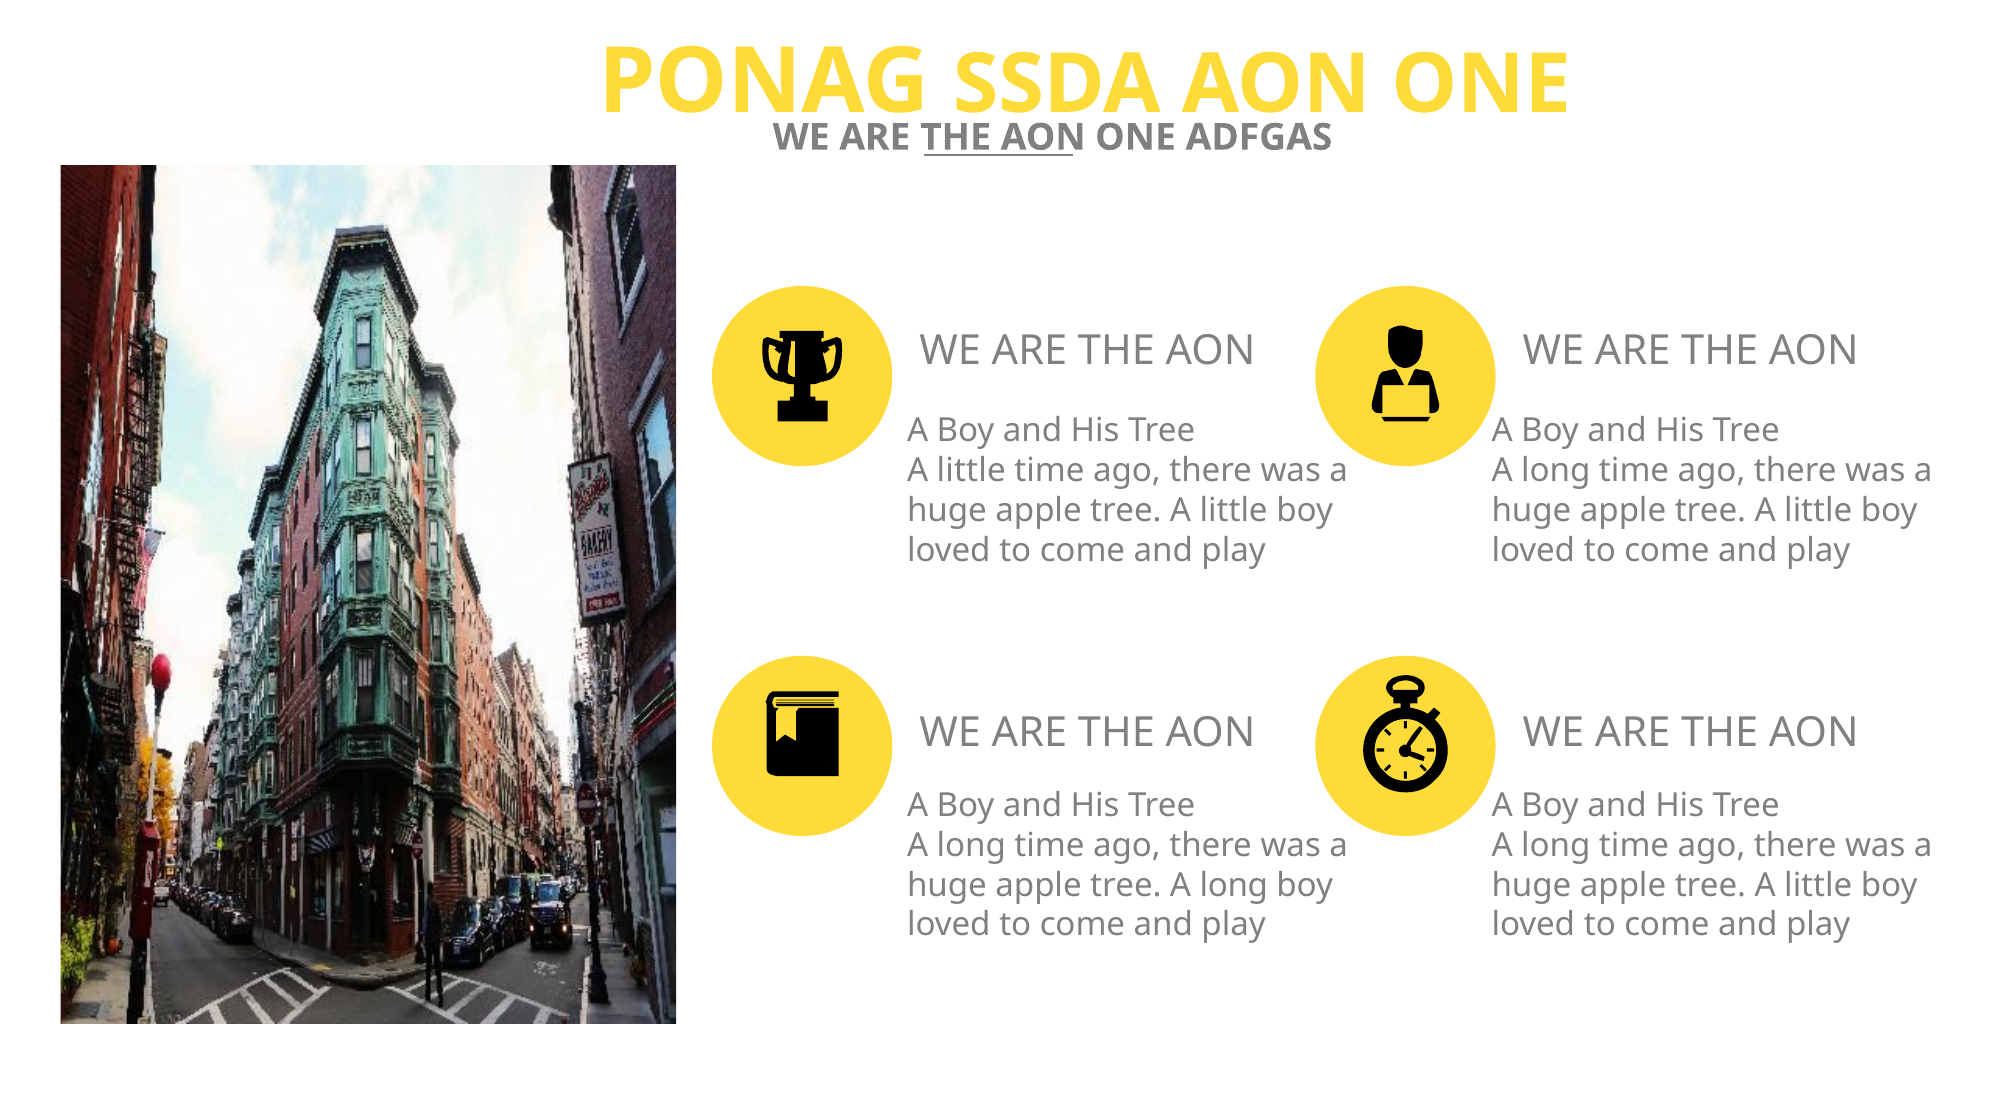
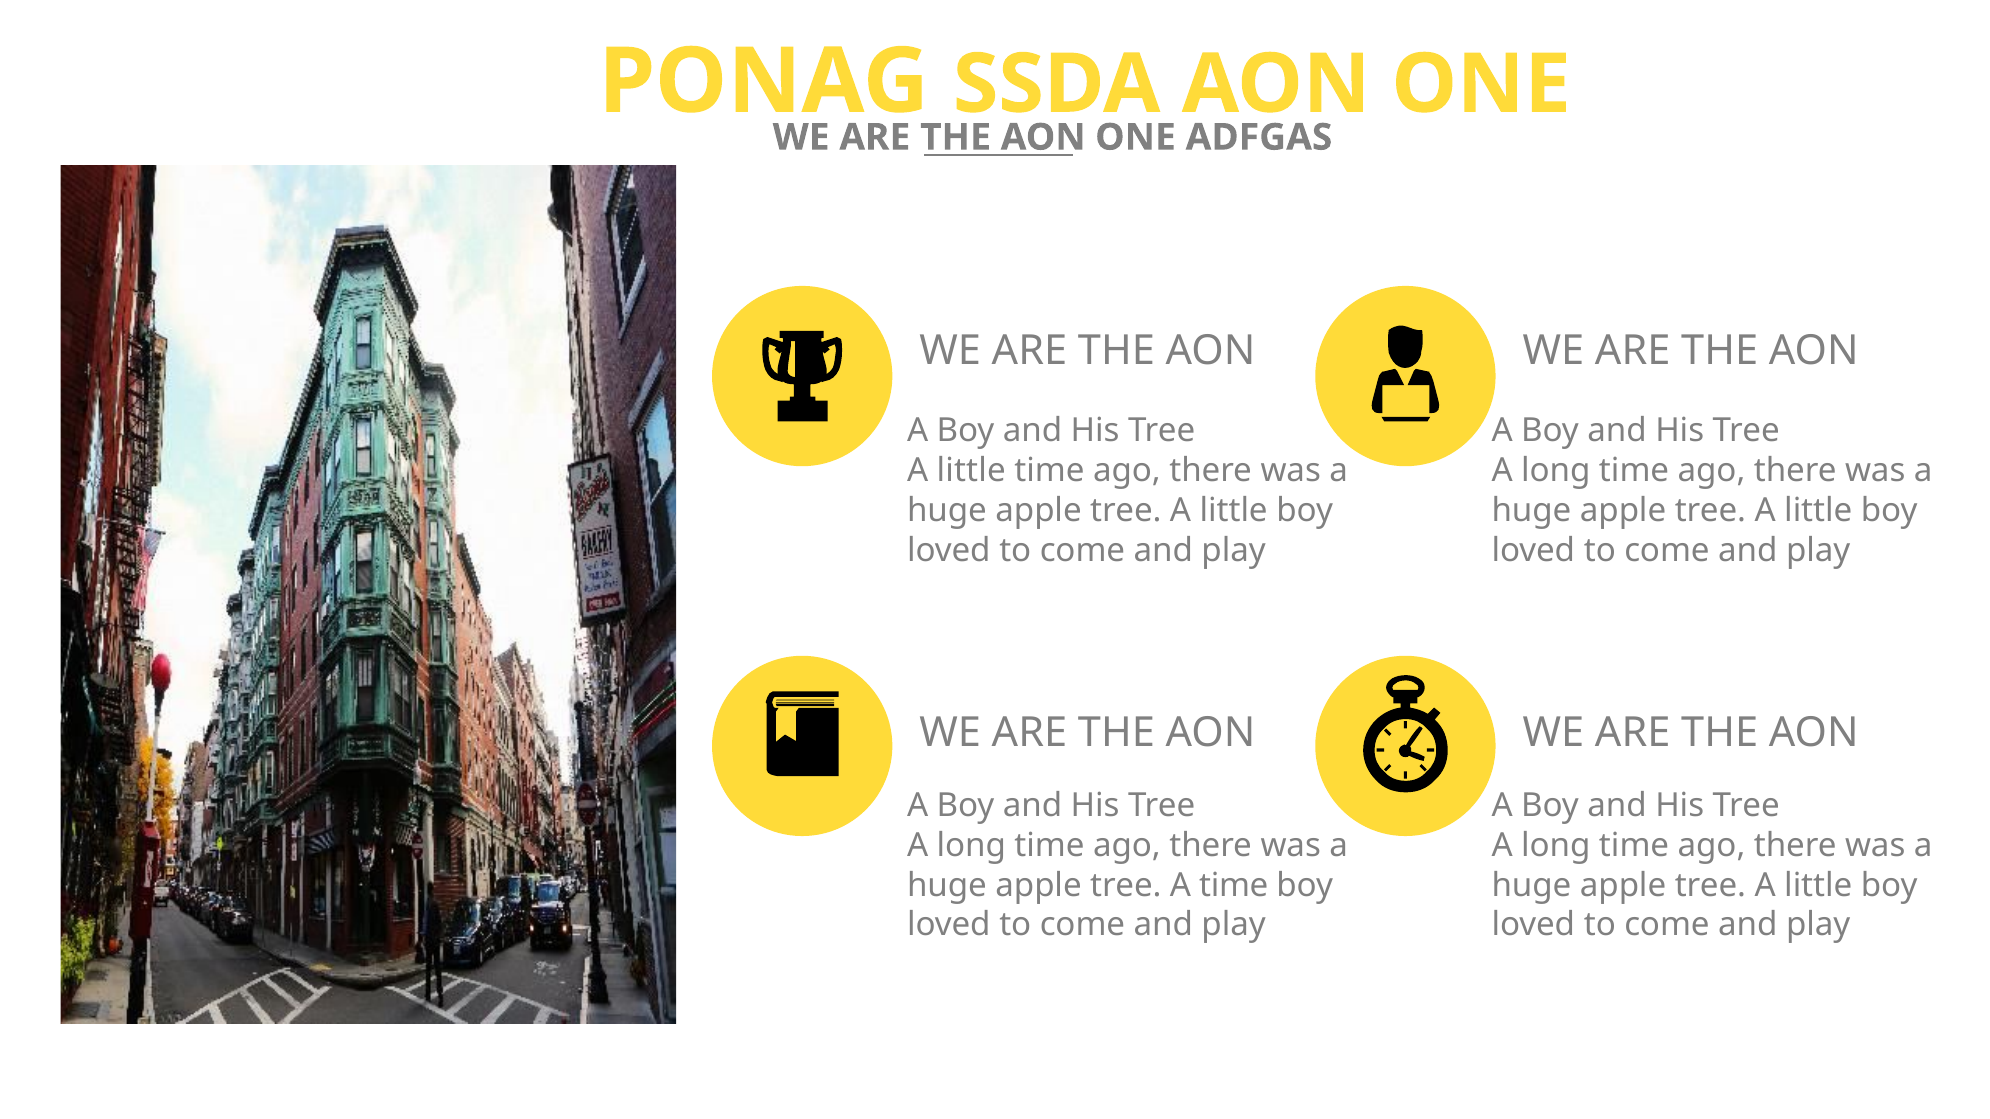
apple tree A long: long -> time
